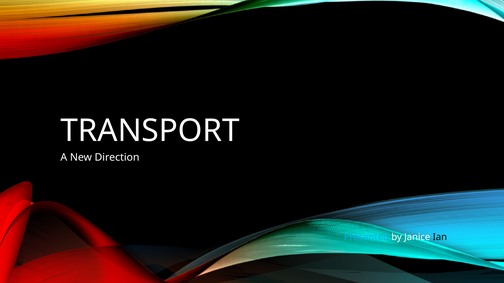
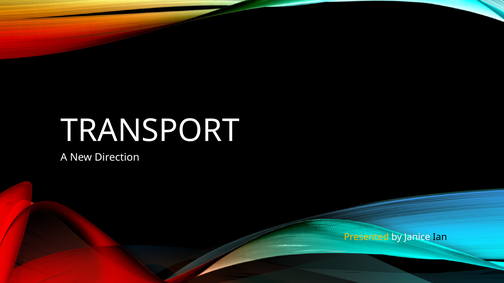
Presented colour: light blue -> yellow
